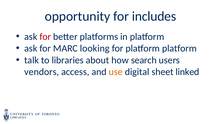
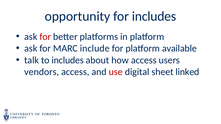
looking: looking -> include
platform platform: platform -> available
to libraries: libraries -> includes
how search: search -> access
use colour: orange -> red
